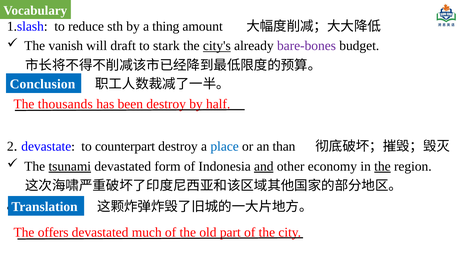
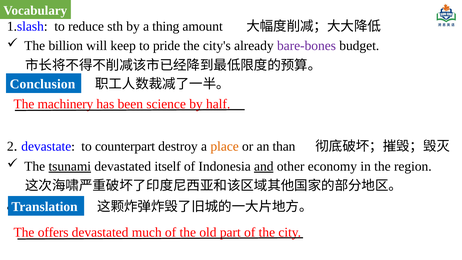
vanish: vanish -> billion
draft: draft -> keep
stark: stark -> pride
city's underline: present -> none
thousands: thousands -> machinery
been destroy: destroy -> science
place colour: blue -> orange
form: form -> itself
the at (382, 166) underline: present -> none
